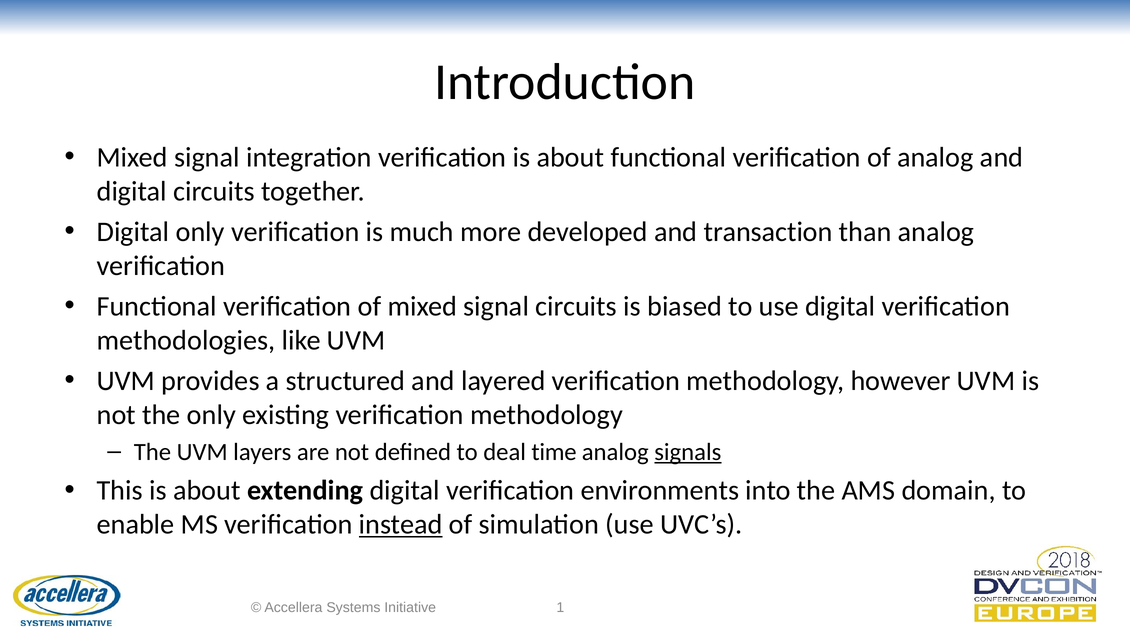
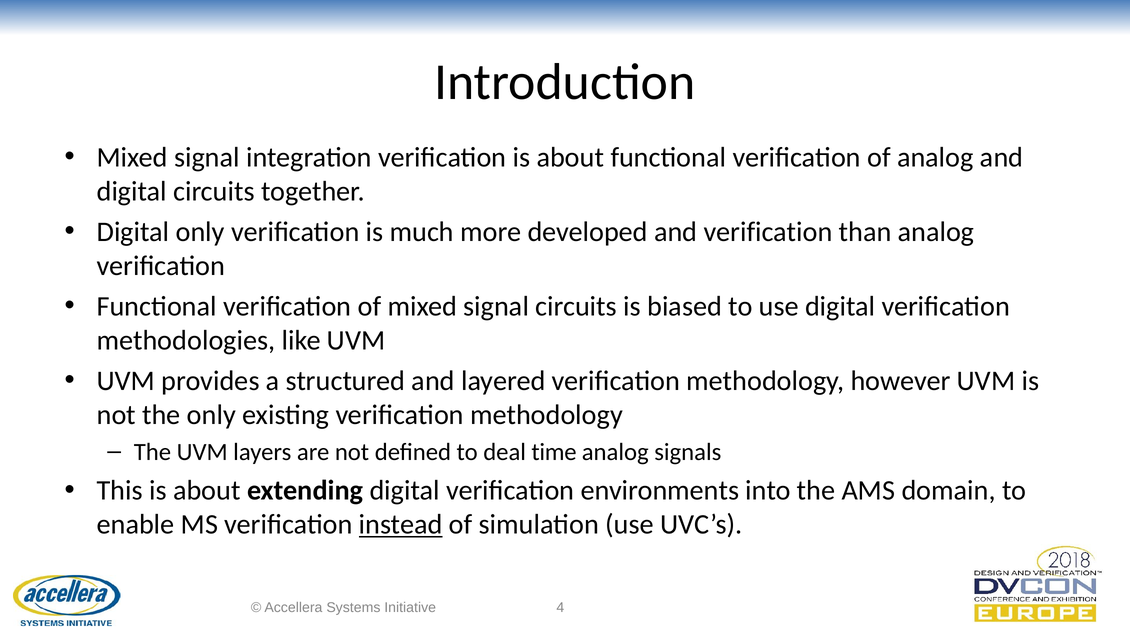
and transaction: transaction -> verification
signals underline: present -> none
1: 1 -> 4
